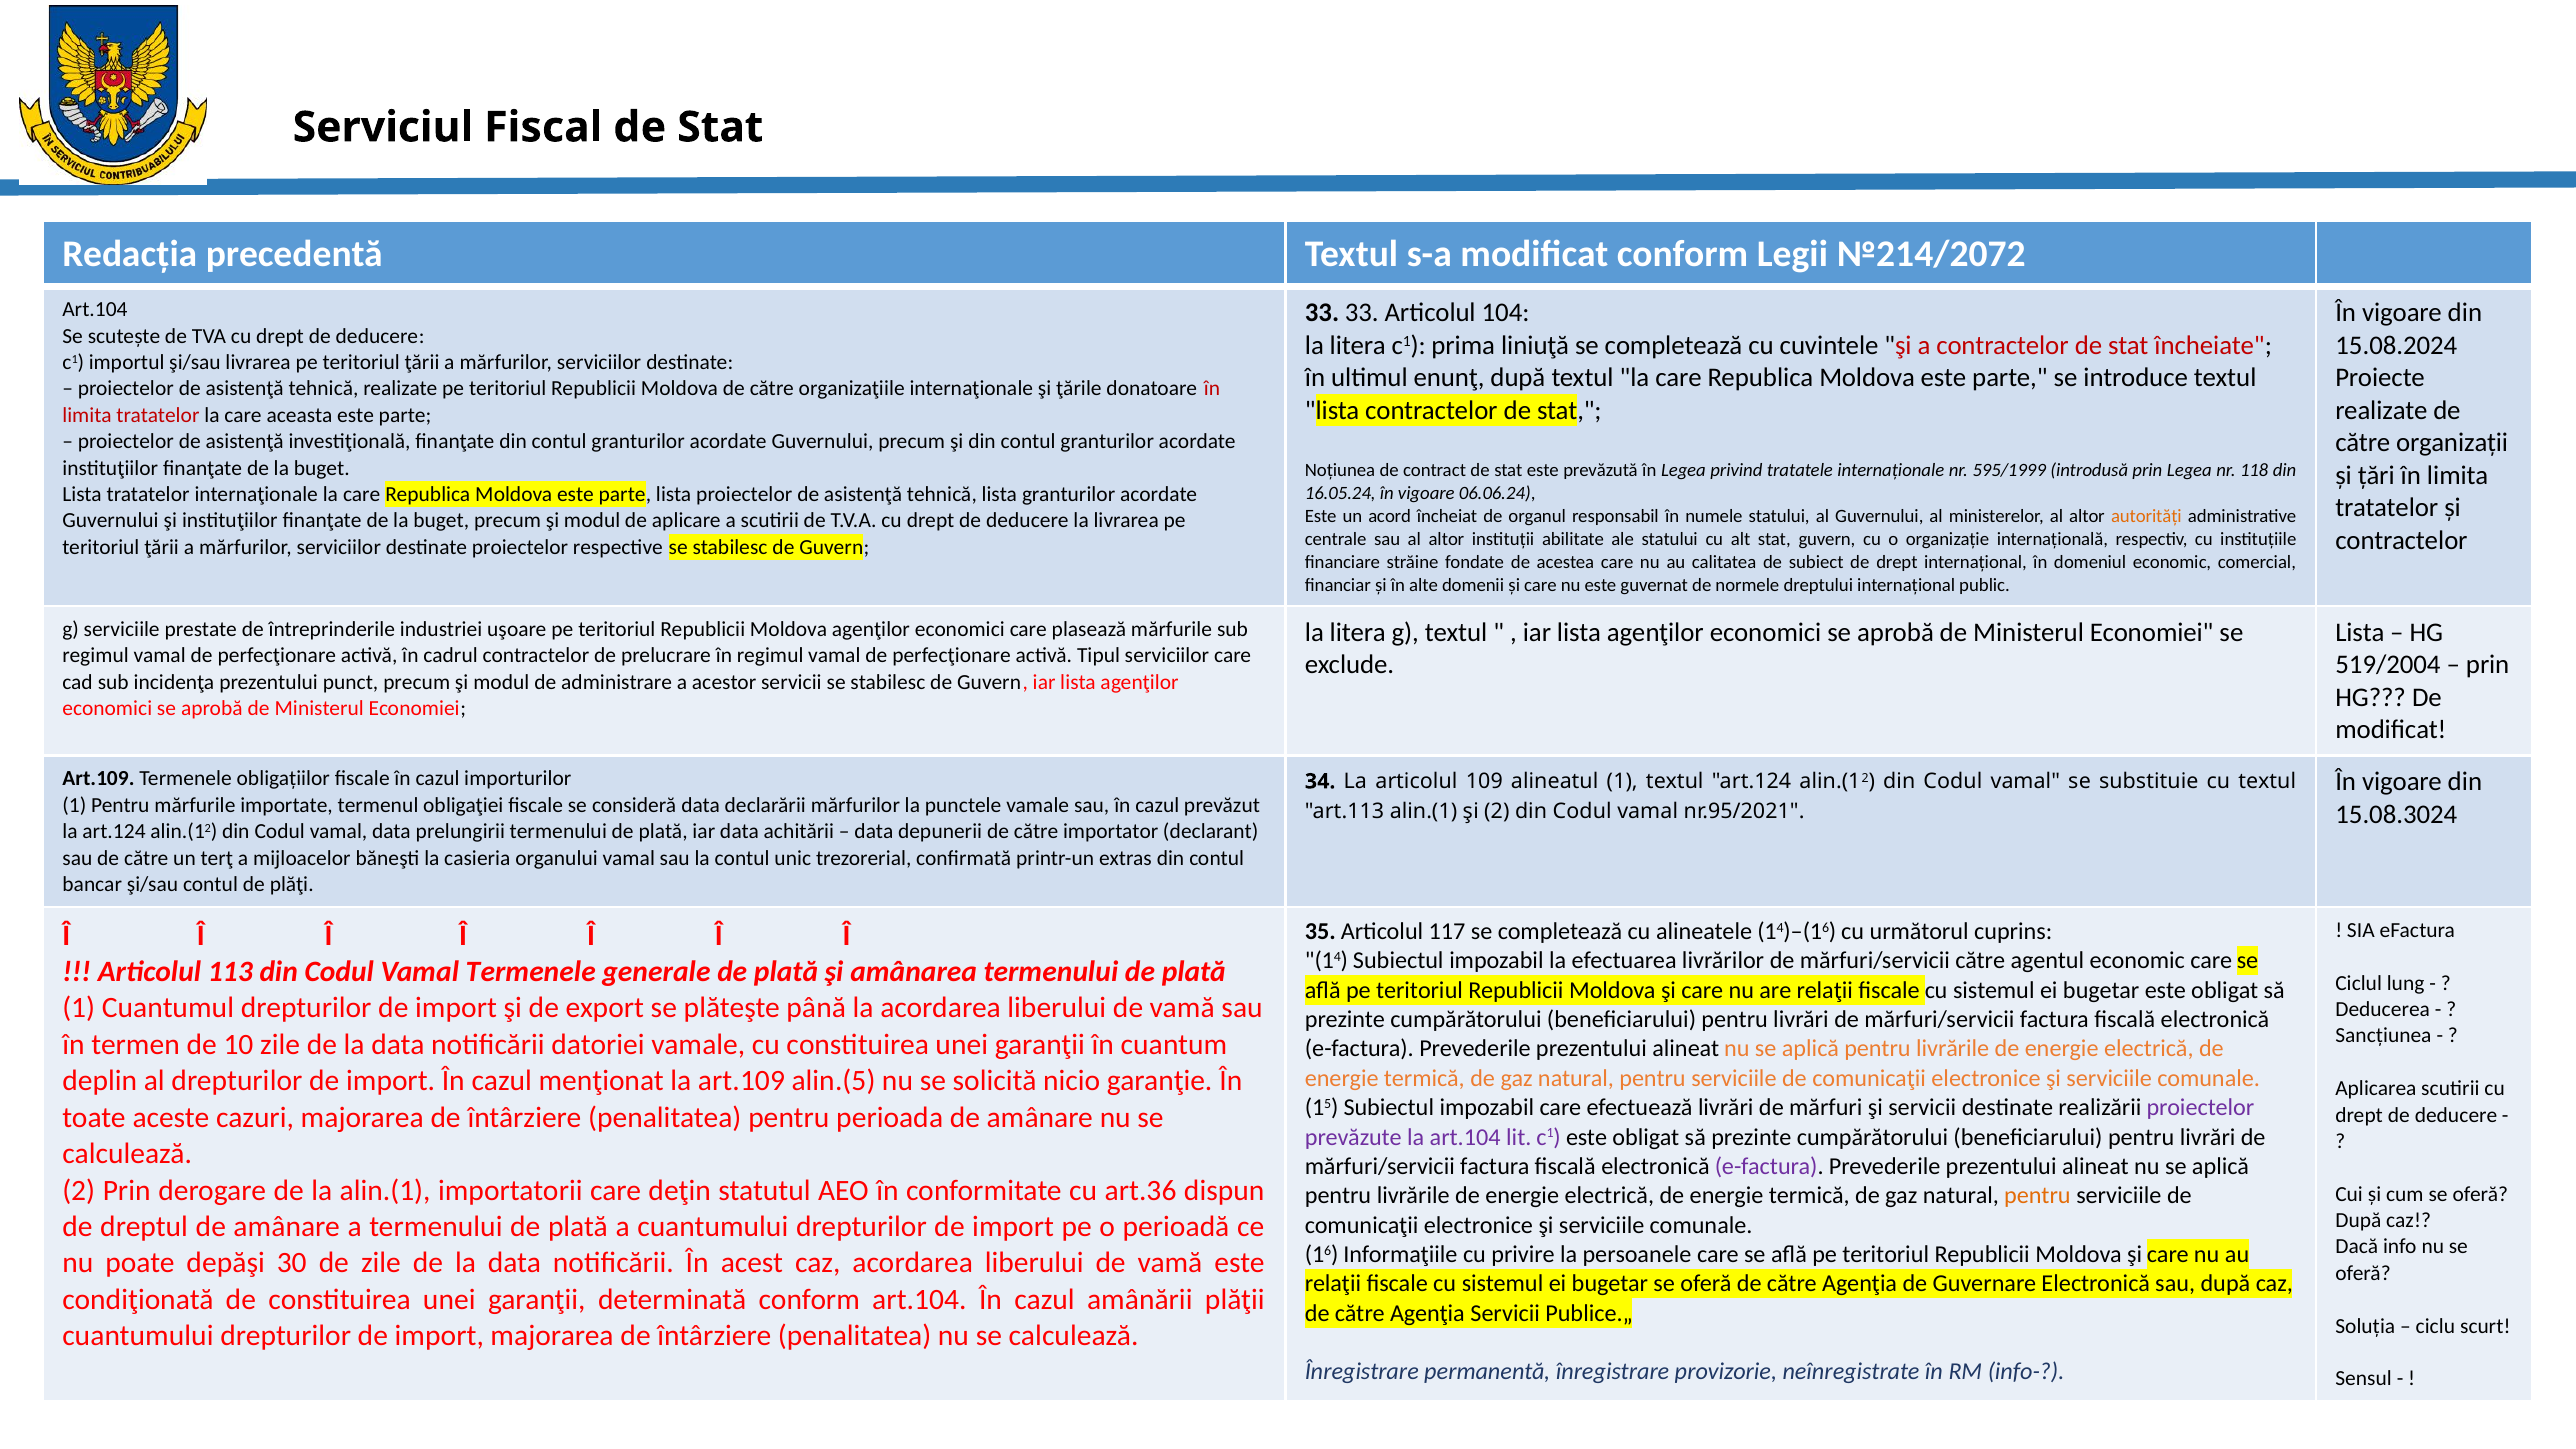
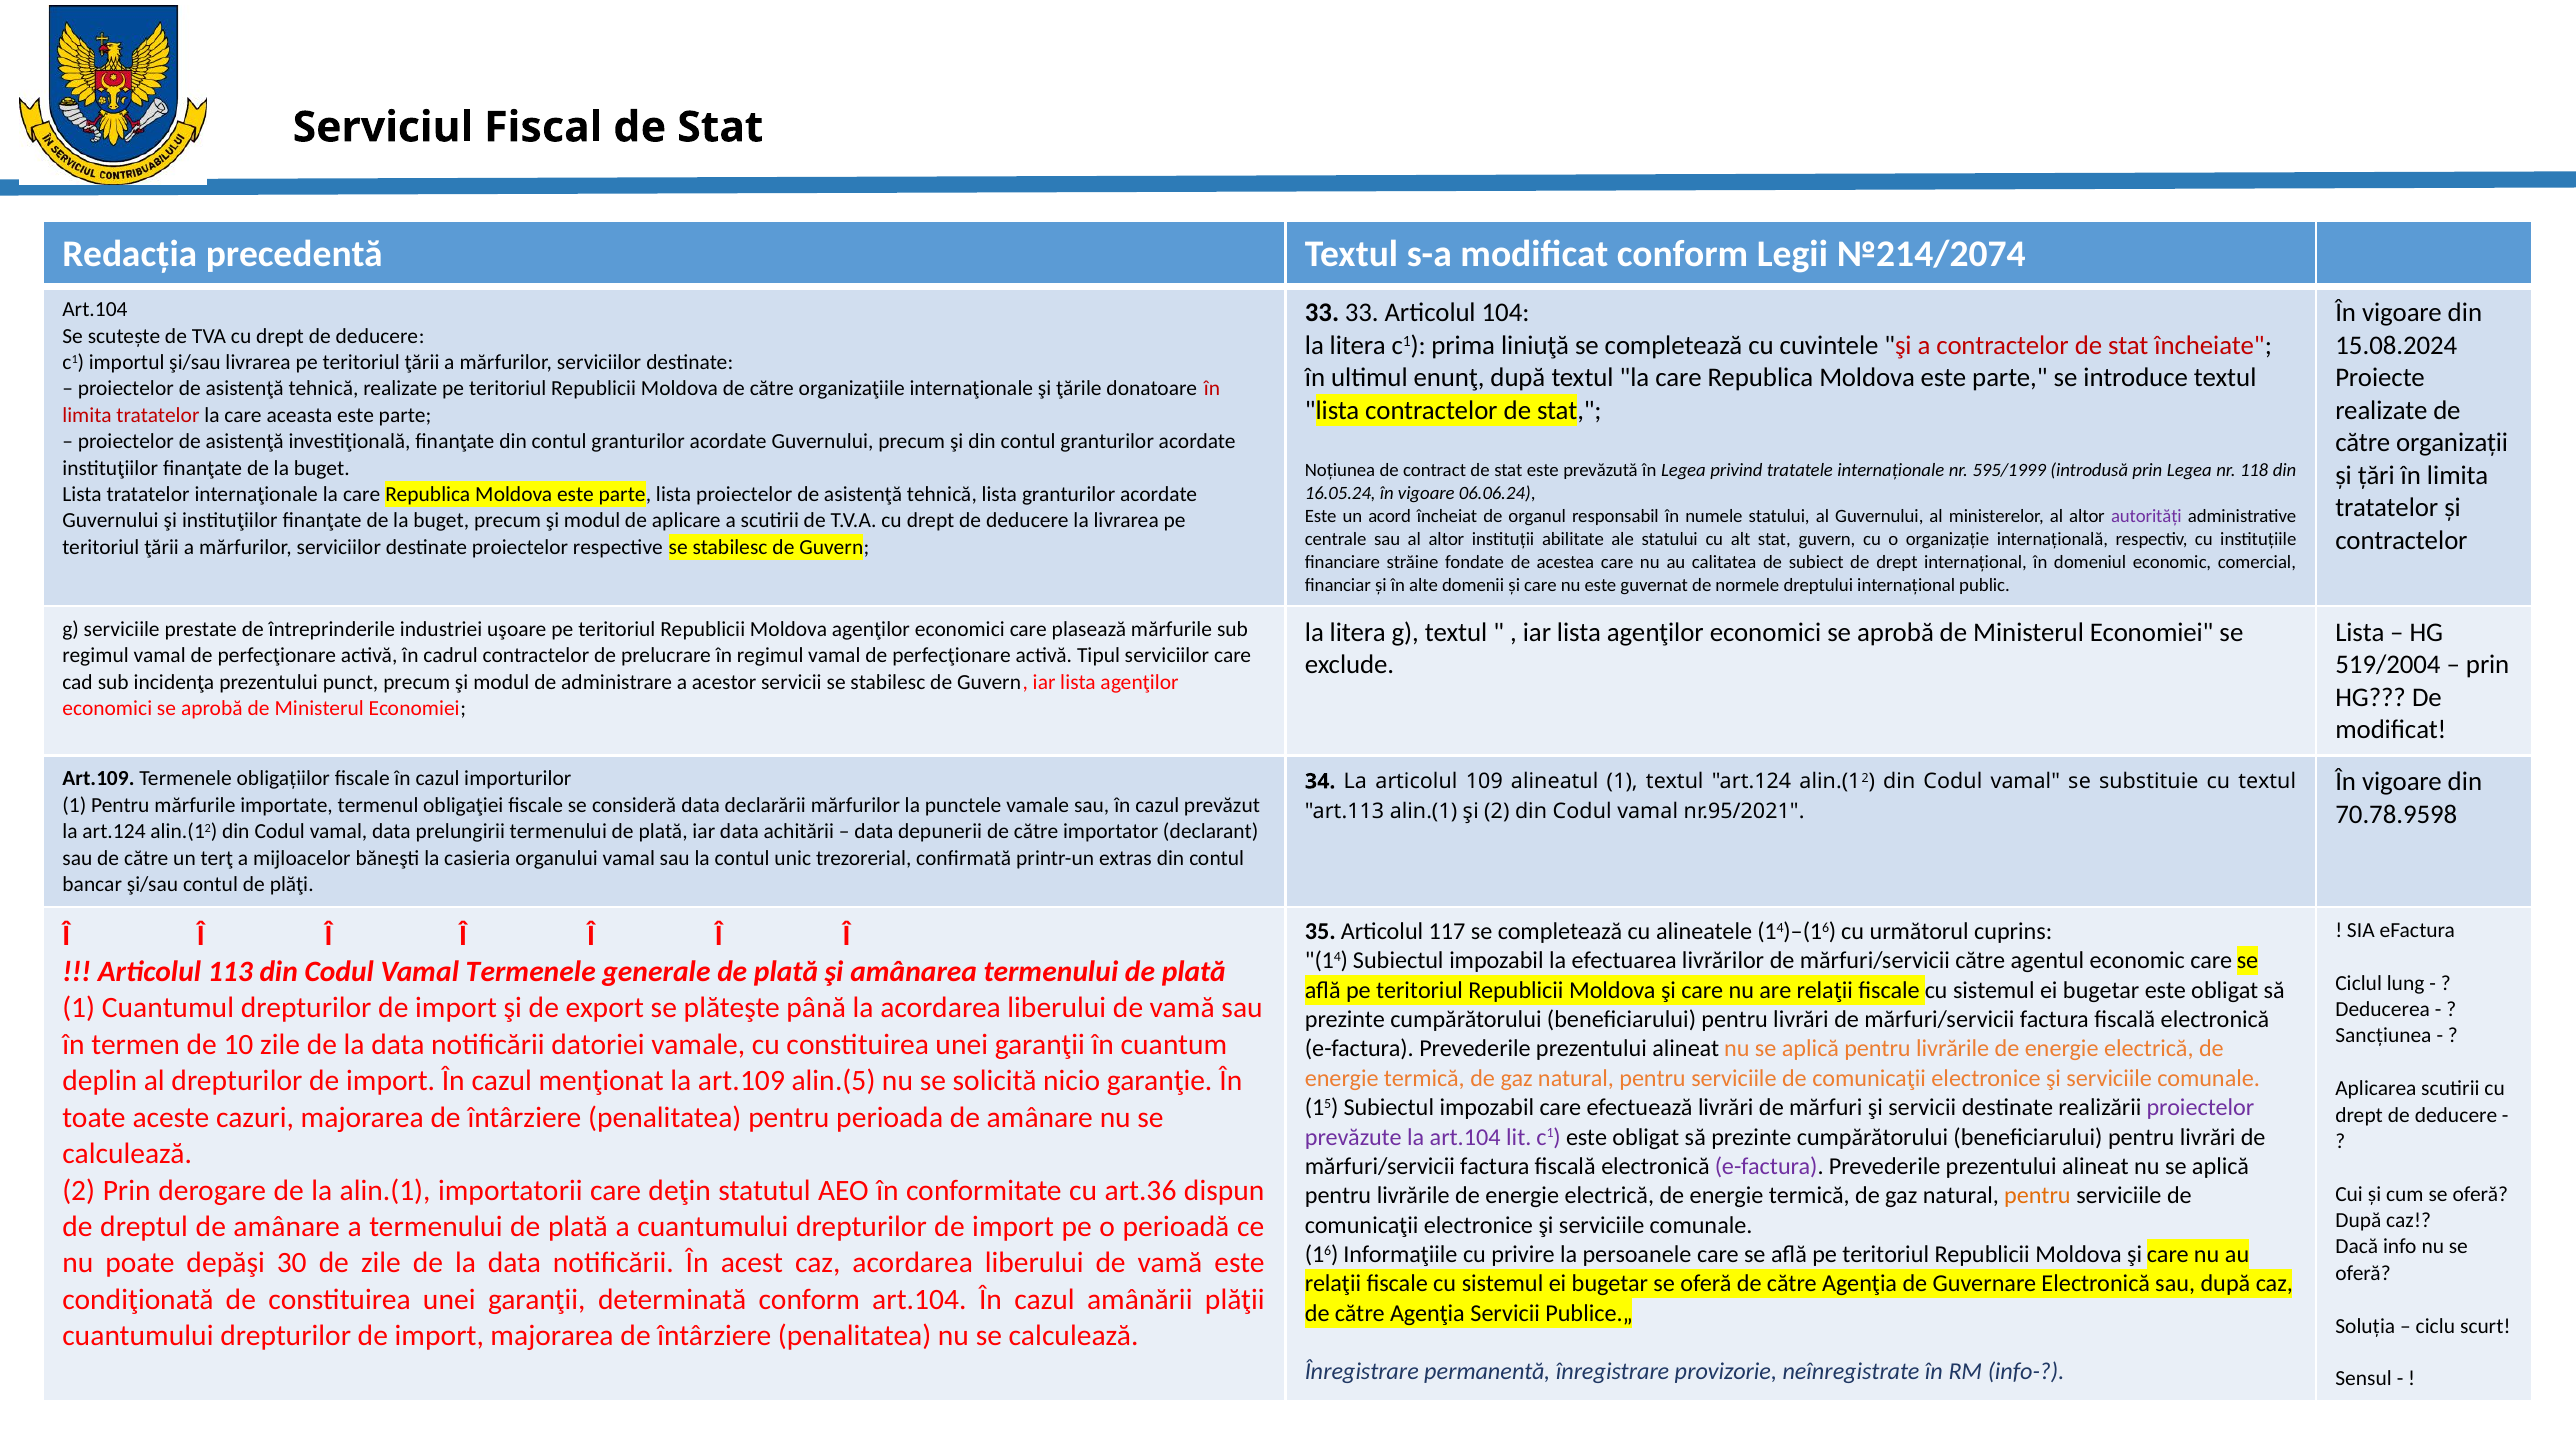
№214/2072: №214/2072 -> №214/2074
autorități colour: orange -> purple
15.08.3024: 15.08.3024 -> 70.78.9598
